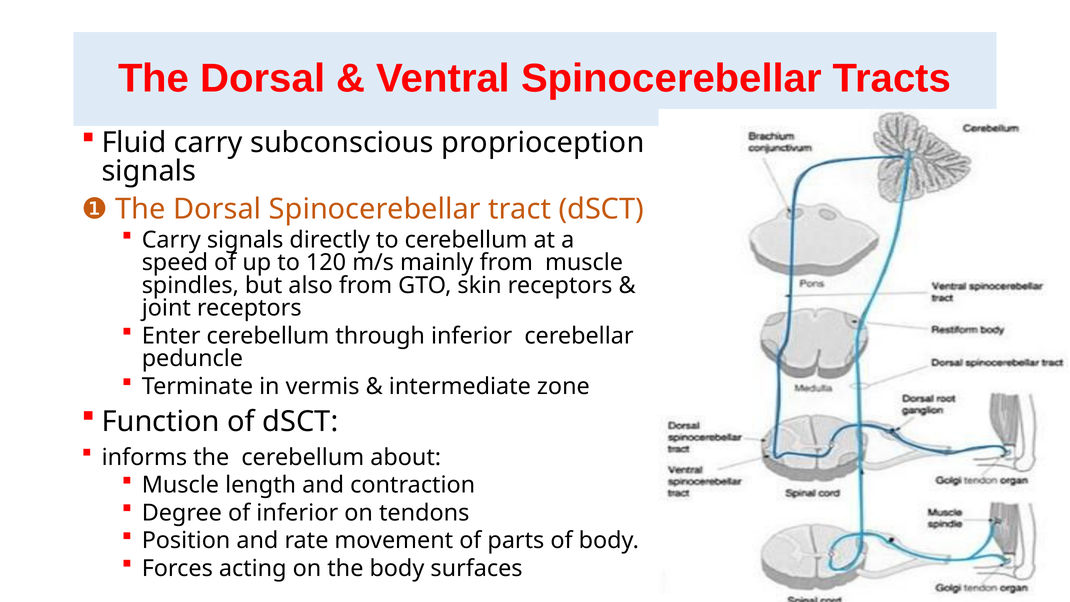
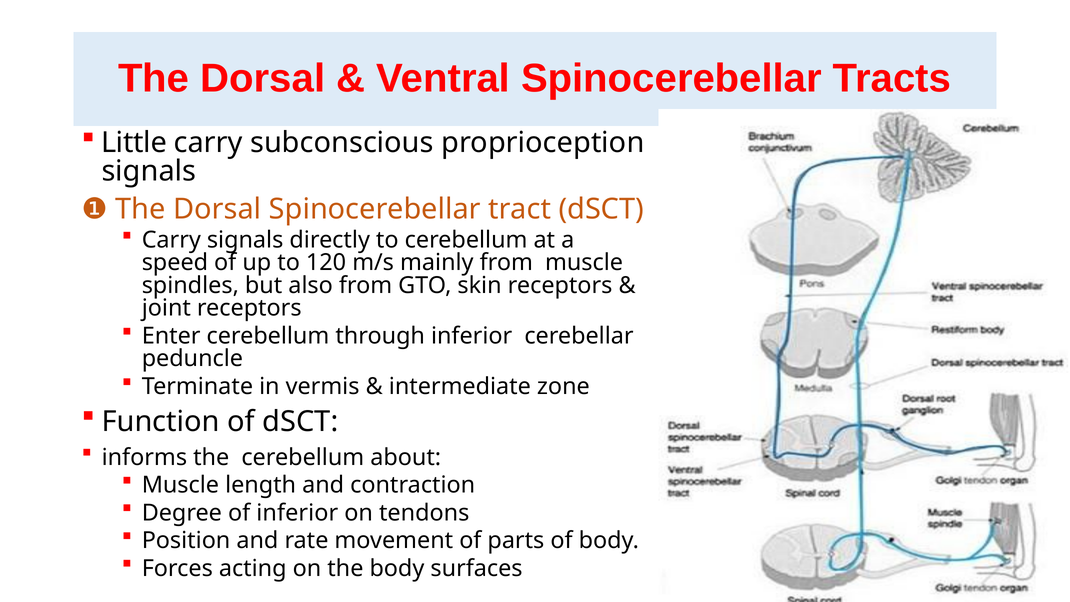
Fluid: Fluid -> Little
